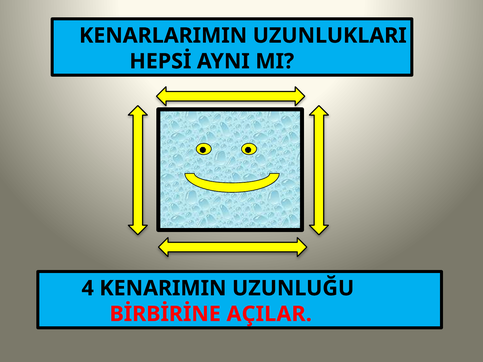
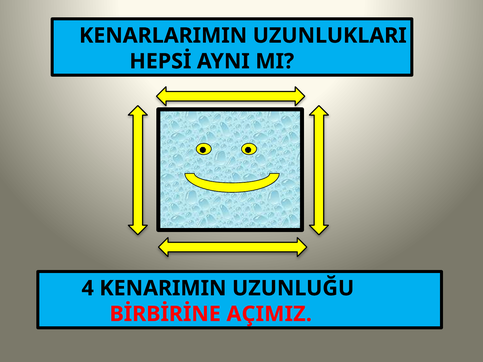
AÇILAR: AÇILAR -> AÇIMIZ
